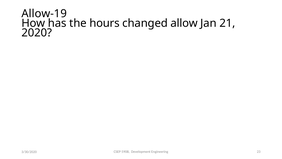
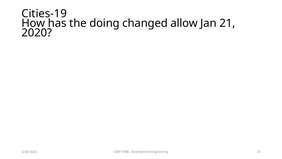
Allow-19: Allow-19 -> Cities-19
hours: hours -> doing
